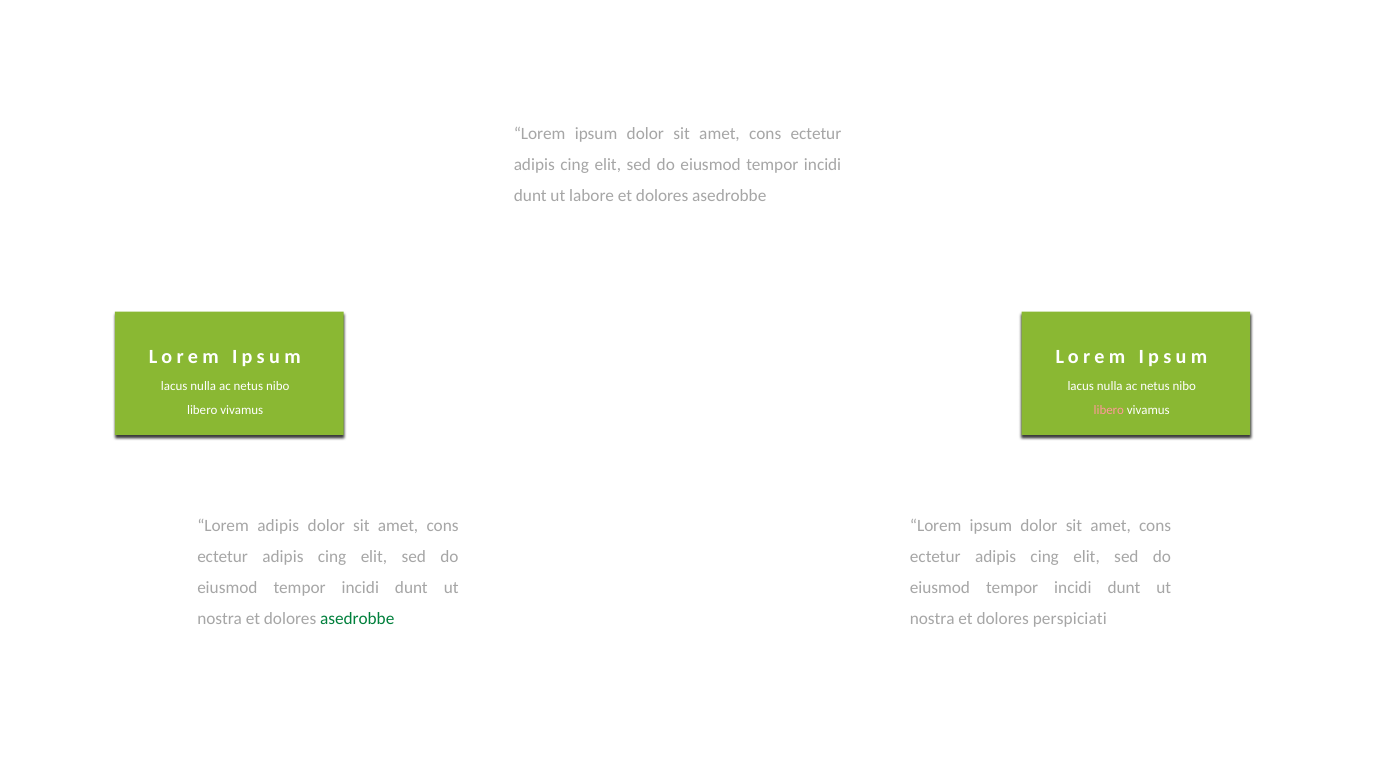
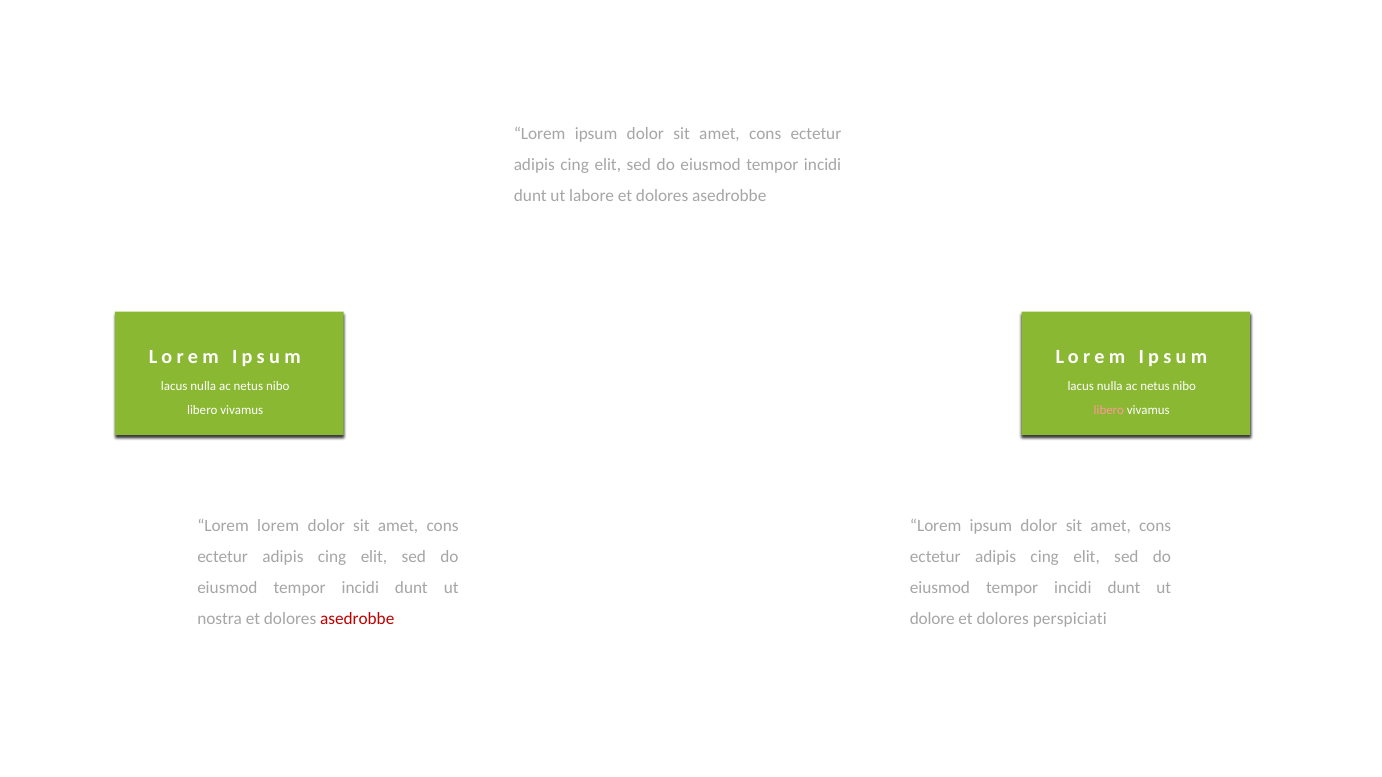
Lorem adipis: adipis -> lorem
asedrobbe at (357, 619) colour: green -> red
nostra at (932, 619): nostra -> dolore
